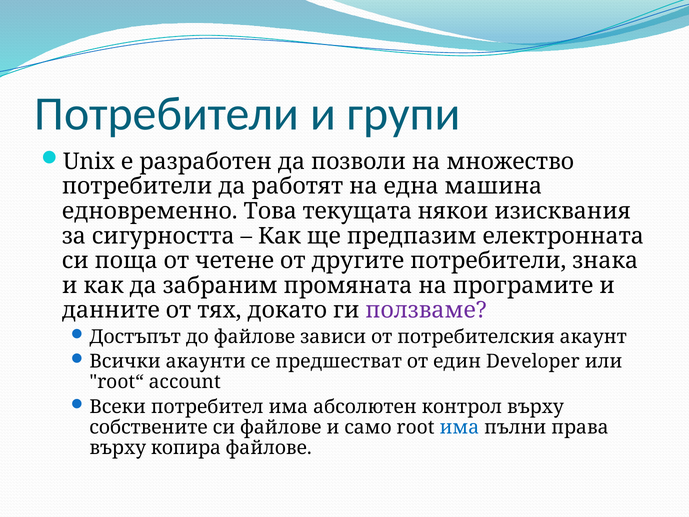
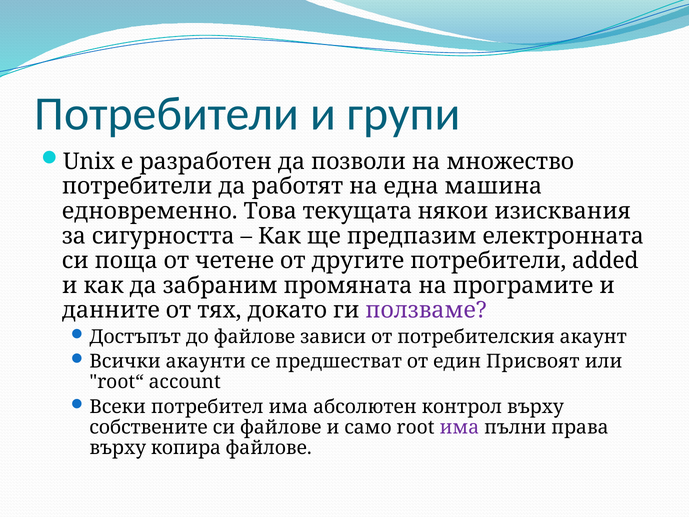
знака: знака -> added
Developer: Developer -> Присвоят
има at (459, 427) colour: blue -> purple
